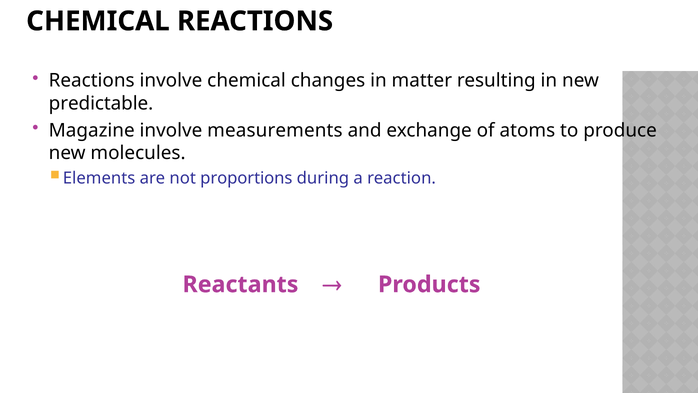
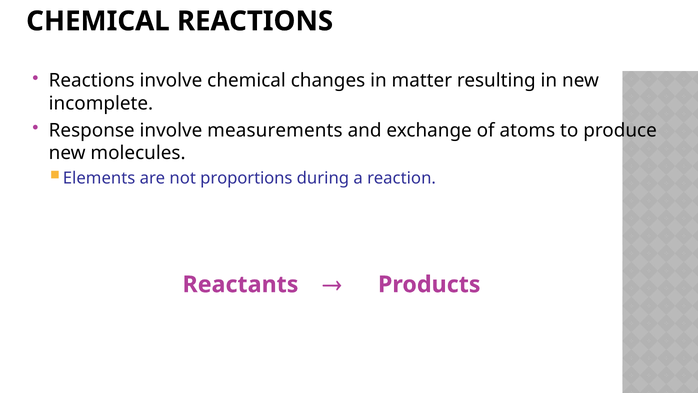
predictable: predictable -> incomplete
Magazine: Magazine -> Response
